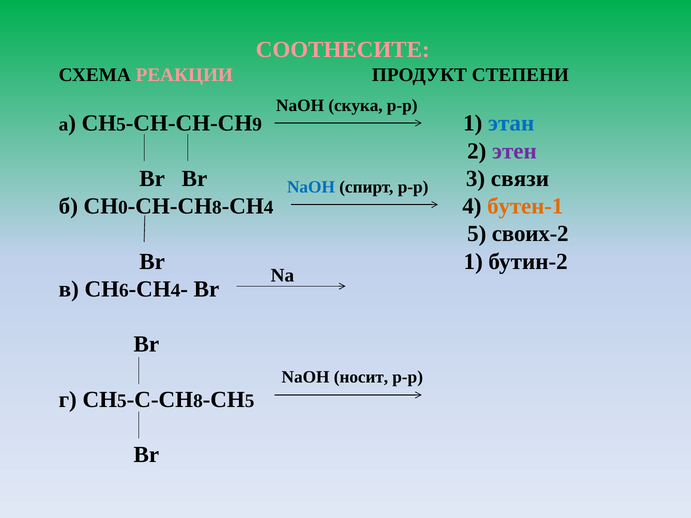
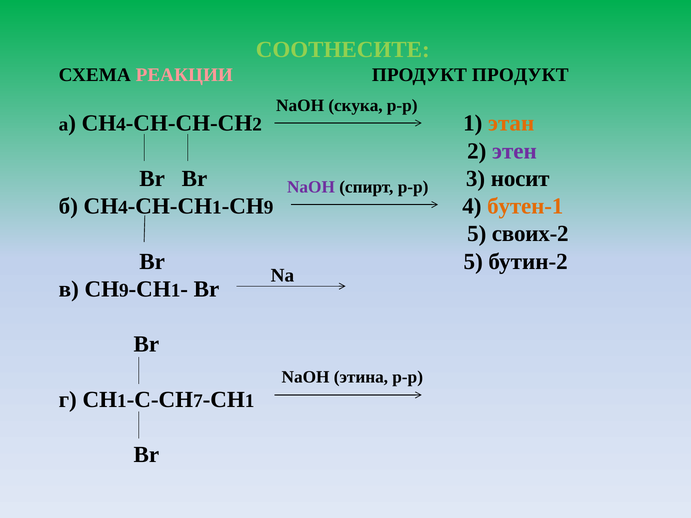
СООТНЕСИТЕ colour: pink -> light green
ПРОДУКТ СТЕПЕНИ: СТЕПЕНИ -> ПРОДУКТ
5 at (121, 125): 5 -> 4
9 at (257, 125): 9 -> 2
этан colour: blue -> orange
связи: связи -> носит
NaOH at (311, 187) colour: blue -> purple
0 at (123, 208): 0 -> 4
8 at (217, 208): 8 -> 1
4 at (269, 208): 4 -> 9
Вr 1: 1 -> 5
6 at (124, 290): 6 -> 9
4 at (176, 290): 4 -> 1
носит: носит -> этина
5 at (122, 401): 5 -> 1
8 at (198, 401): 8 -> 7
5 at (250, 401): 5 -> 1
